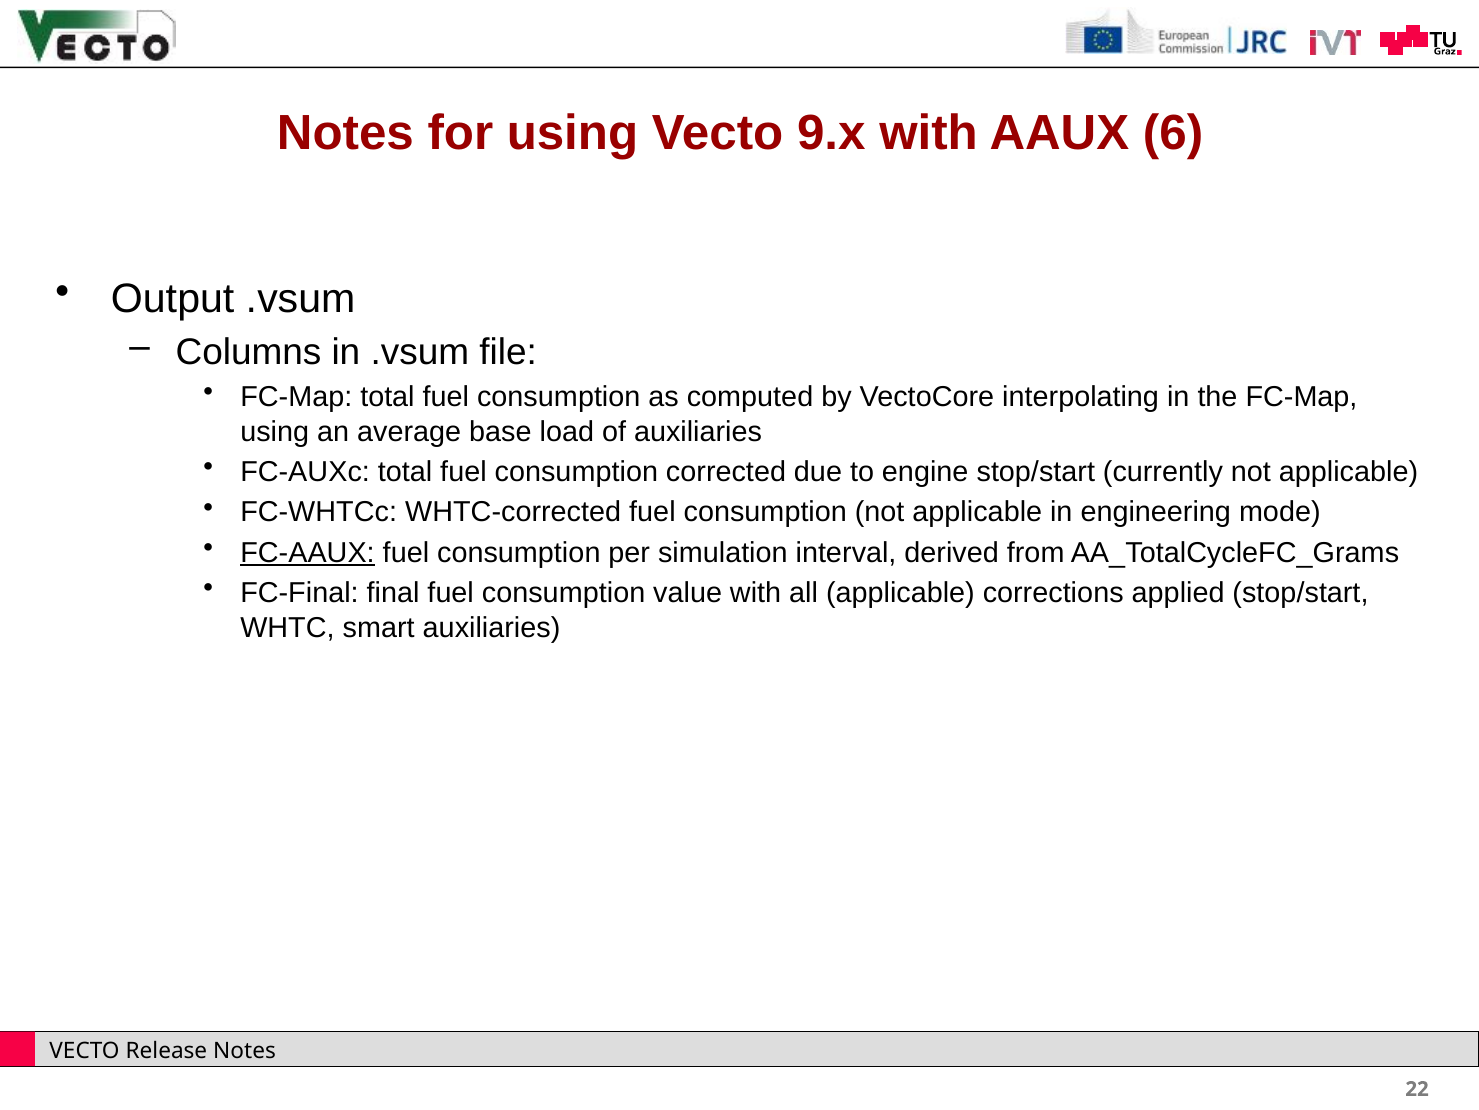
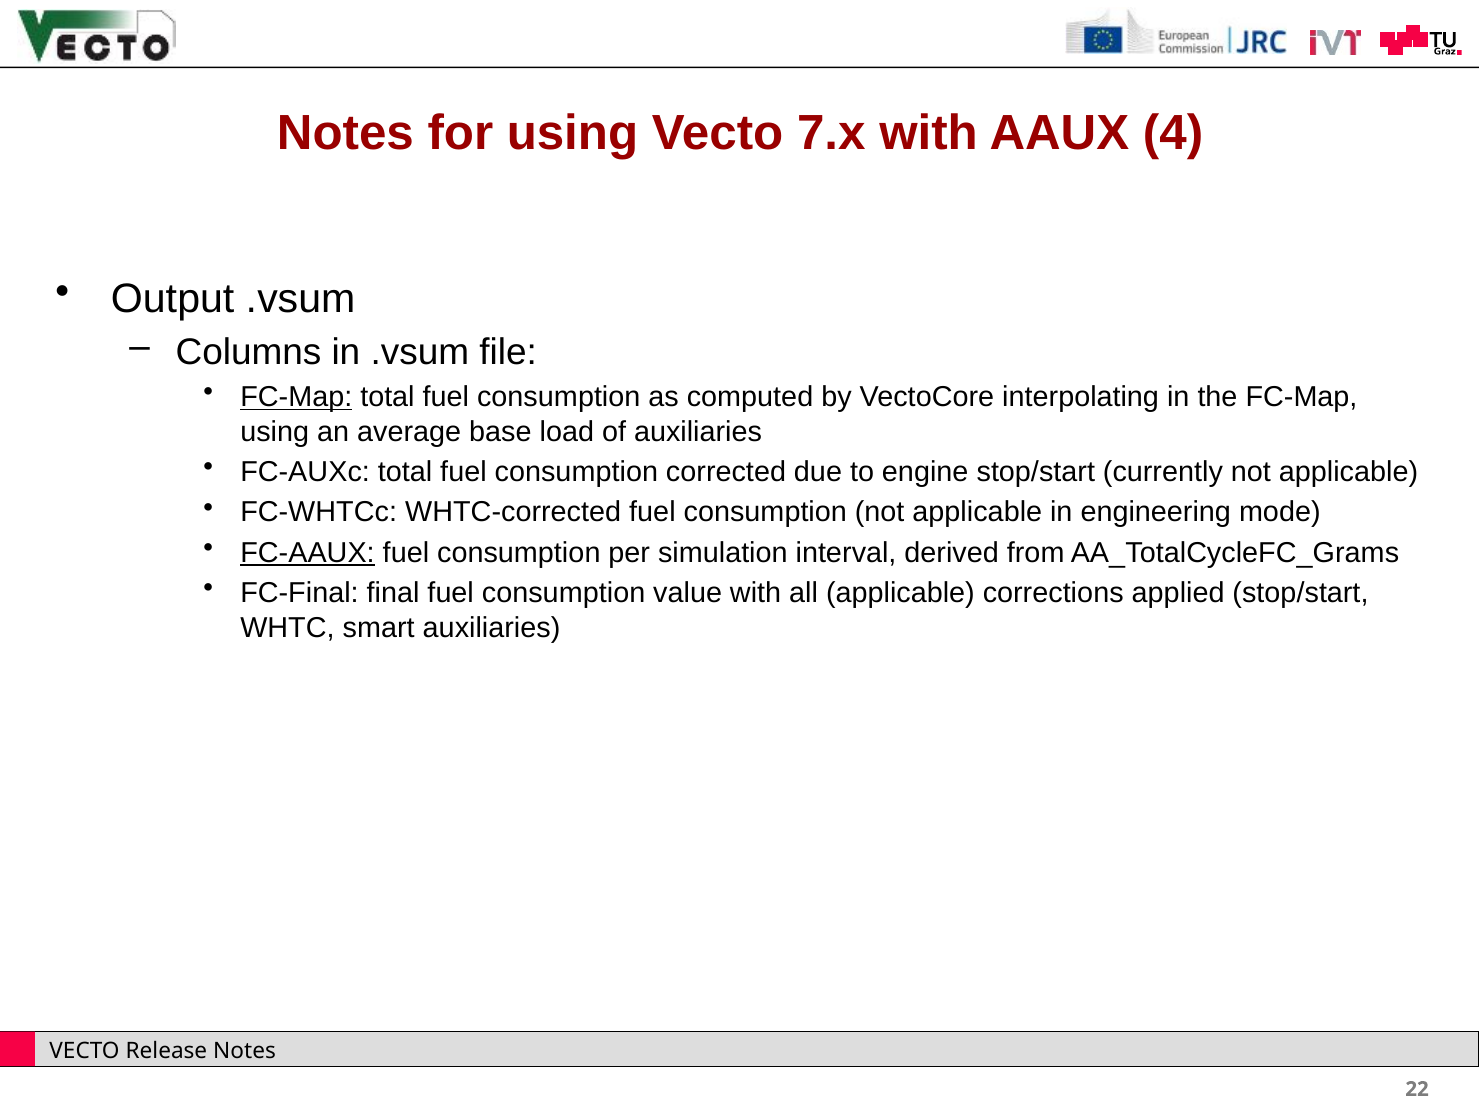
9.x: 9.x -> 7.x
6: 6 -> 4
FC-Map at (296, 397) underline: none -> present
